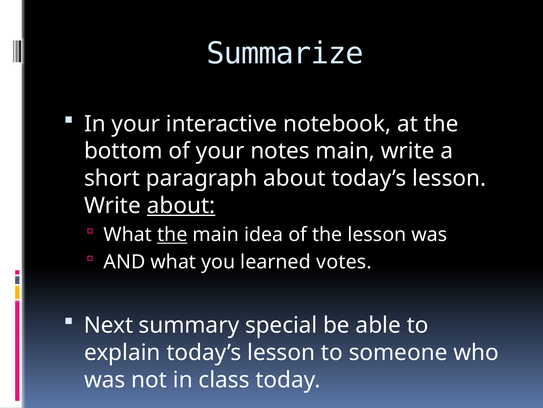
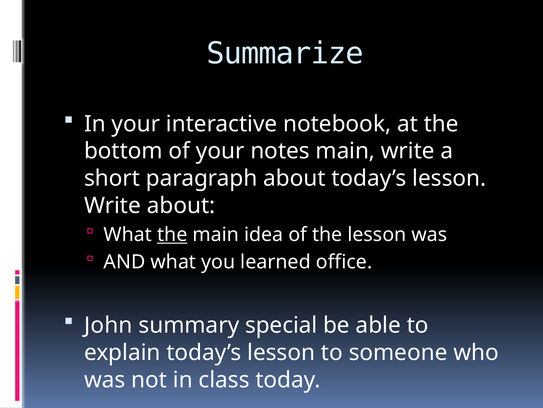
about at (181, 205) underline: present -> none
votes: votes -> office
Next: Next -> John
